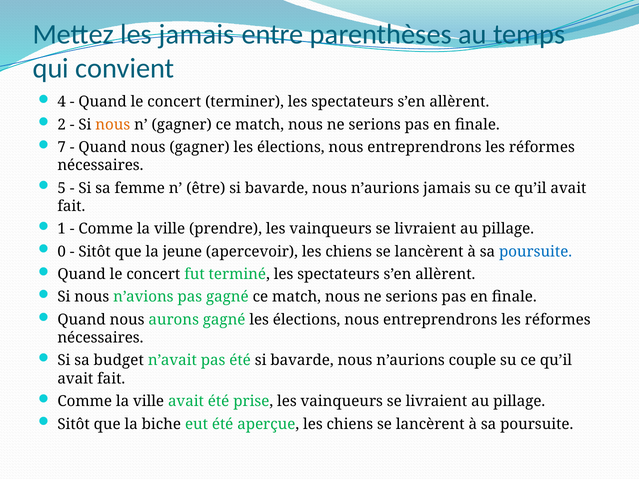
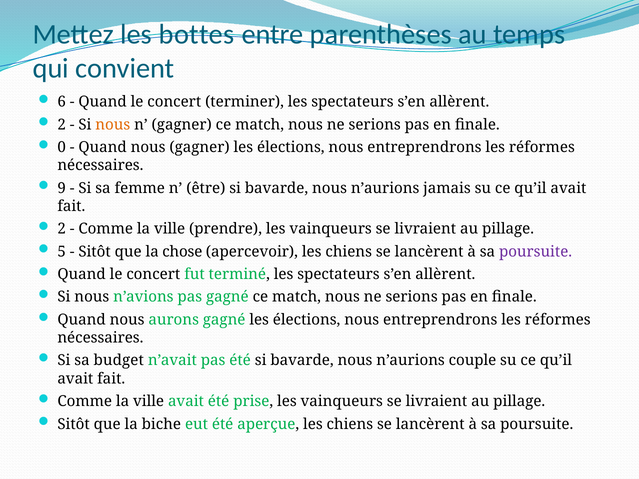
les jamais: jamais -> bottes
4: 4 -> 6
7: 7 -> 0
5: 5 -> 9
1 at (62, 229): 1 -> 2
0: 0 -> 5
jeune: jeune -> chose
poursuite at (536, 252) colour: blue -> purple
